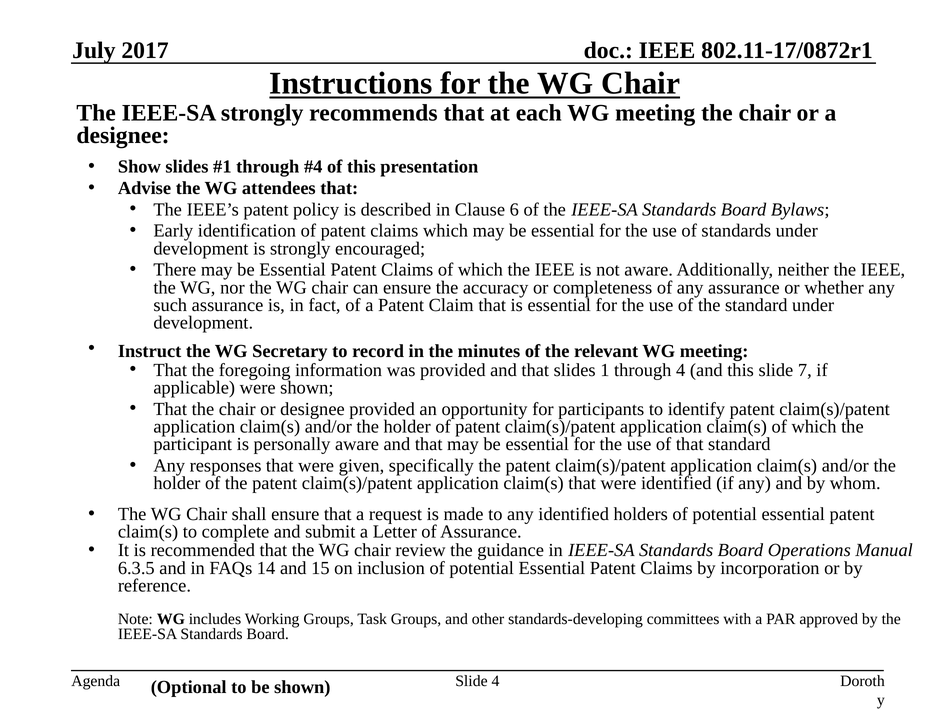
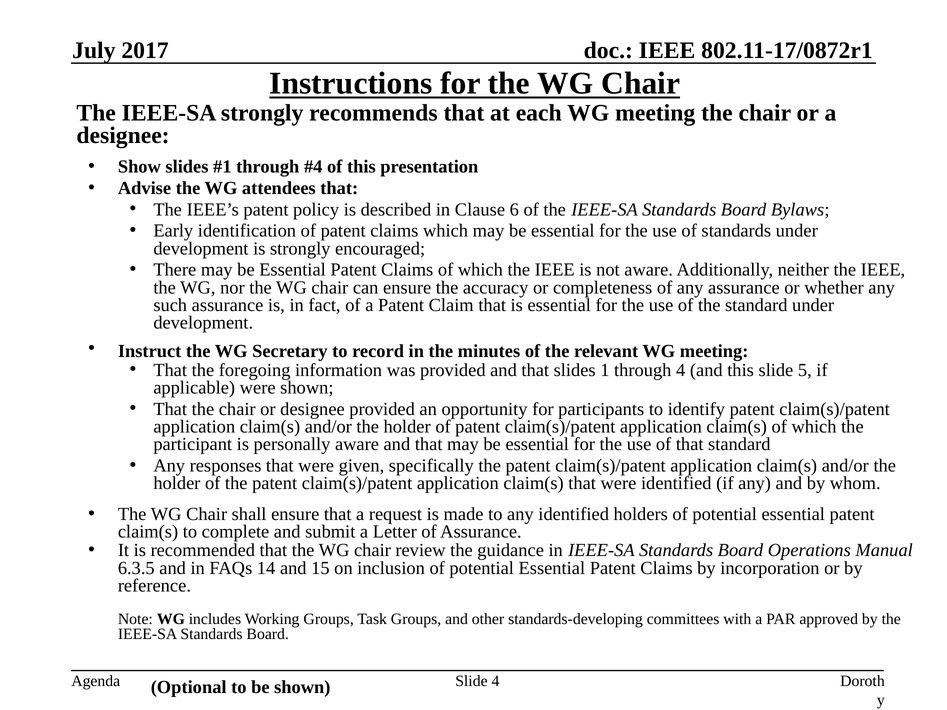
7: 7 -> 5
